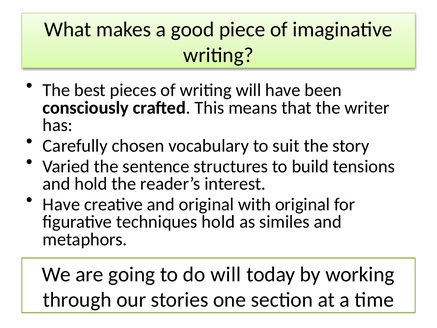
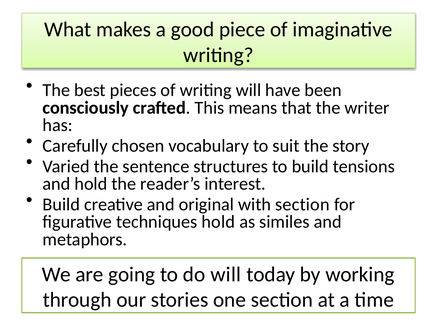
Have at (61, 204): Have -> Build
with original: original -> section
